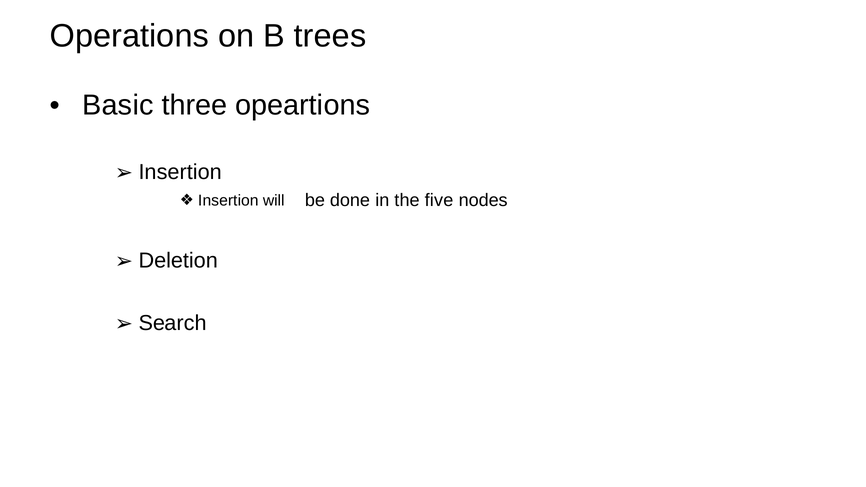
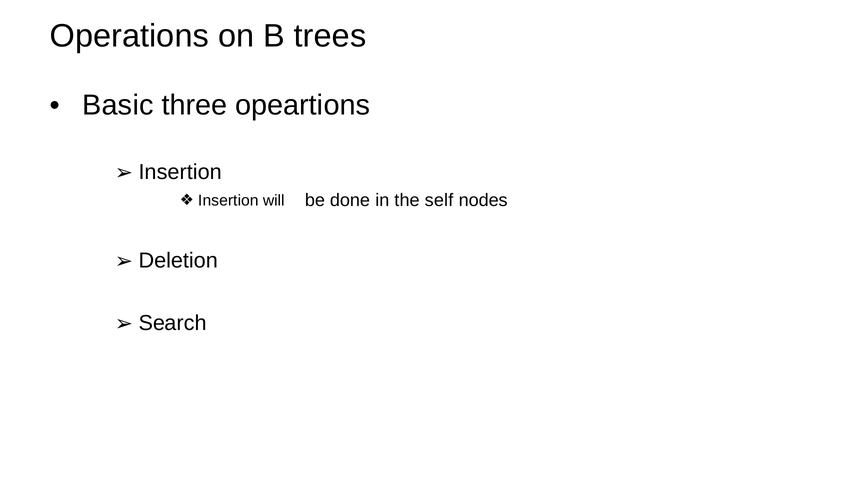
five: five -> self
